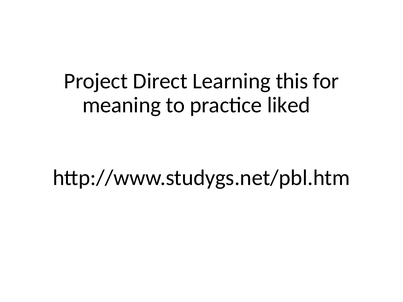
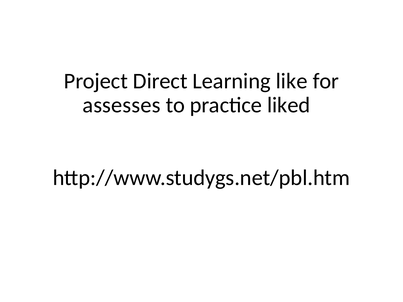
this: this -> like
meaning: meaning -> assesses
